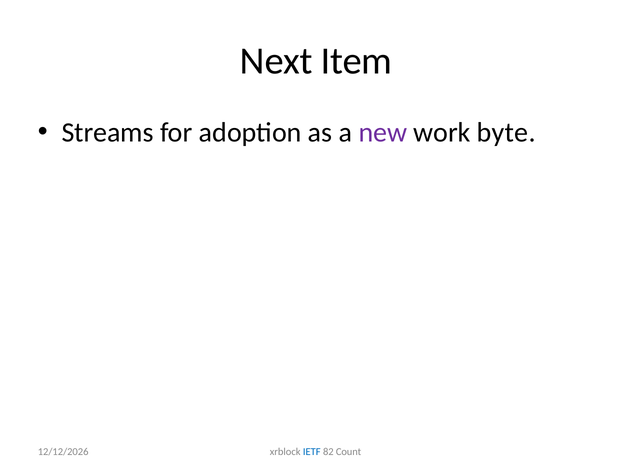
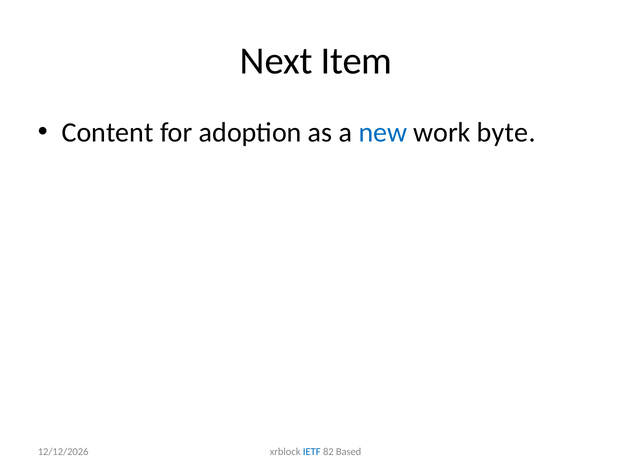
Streams: Streams -> Content
new colour: purple -> blue
Count: Count -> Based
